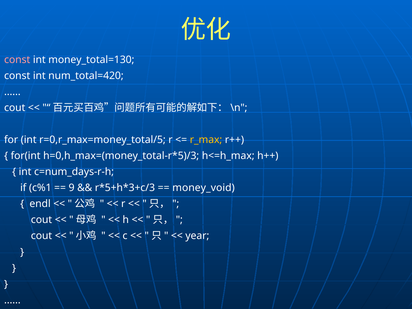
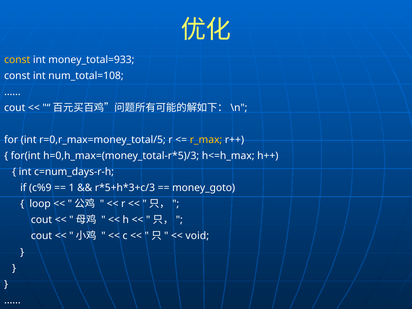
const at (17, 60) colour: pink -> yellow
money_total=130: money_total=130 -> money_total=933
num_total=420: num_total=420 -> num_total=108
c%1: c%1 -> c%9
9: 9 -> 1
money_void: money_void -> money_goto
endl: endl -> loop
year: year -> void
